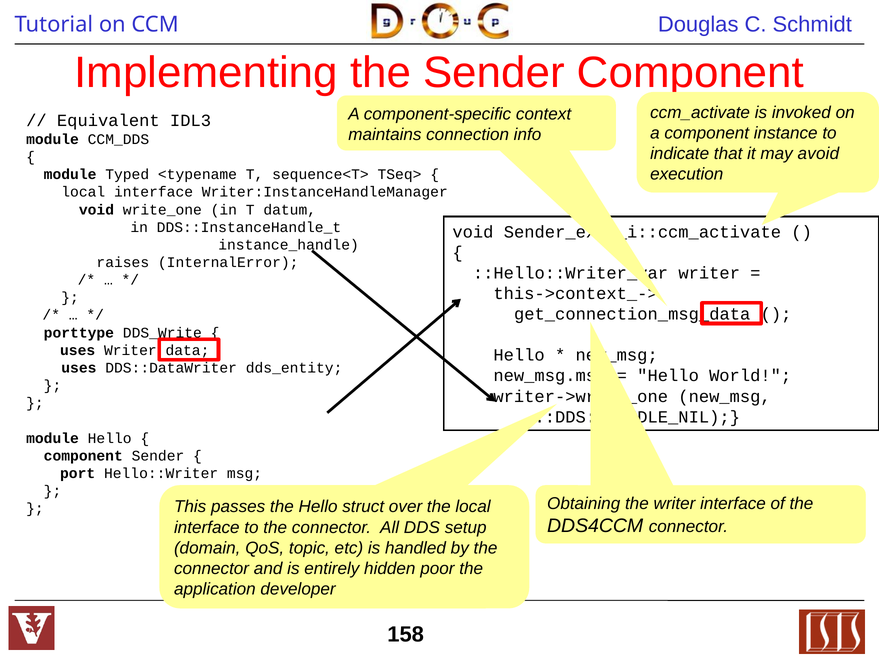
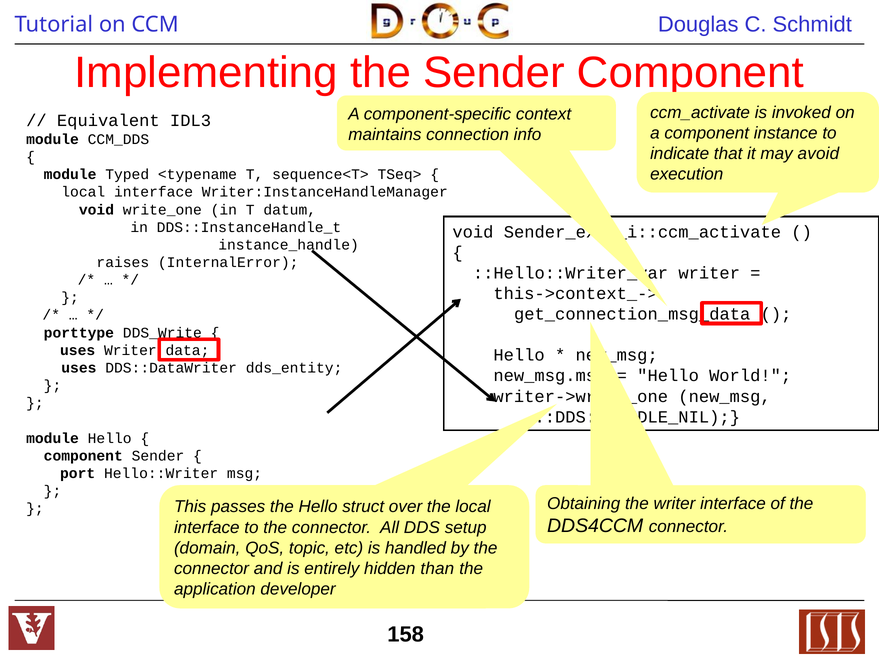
poor: poor -> than
